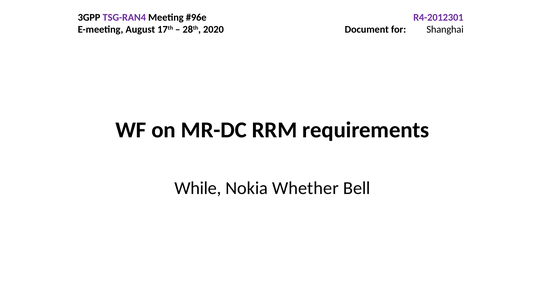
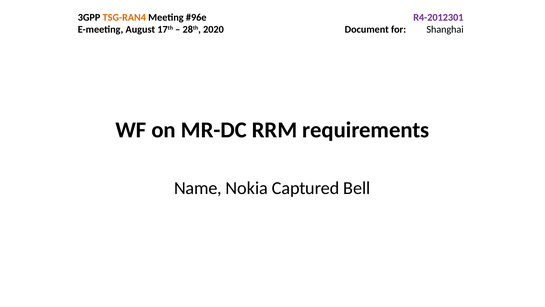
TSG-RAN4 colour: purple -> orange
While: While -> Name
Whether: Whether -> Captured
